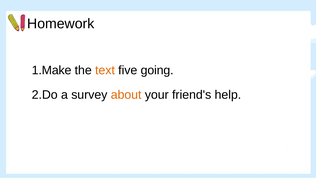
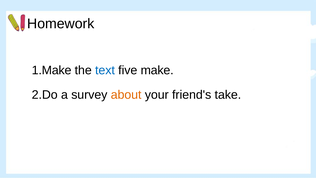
text colour: orange -> blue
going: going -> make
help: help -> take
